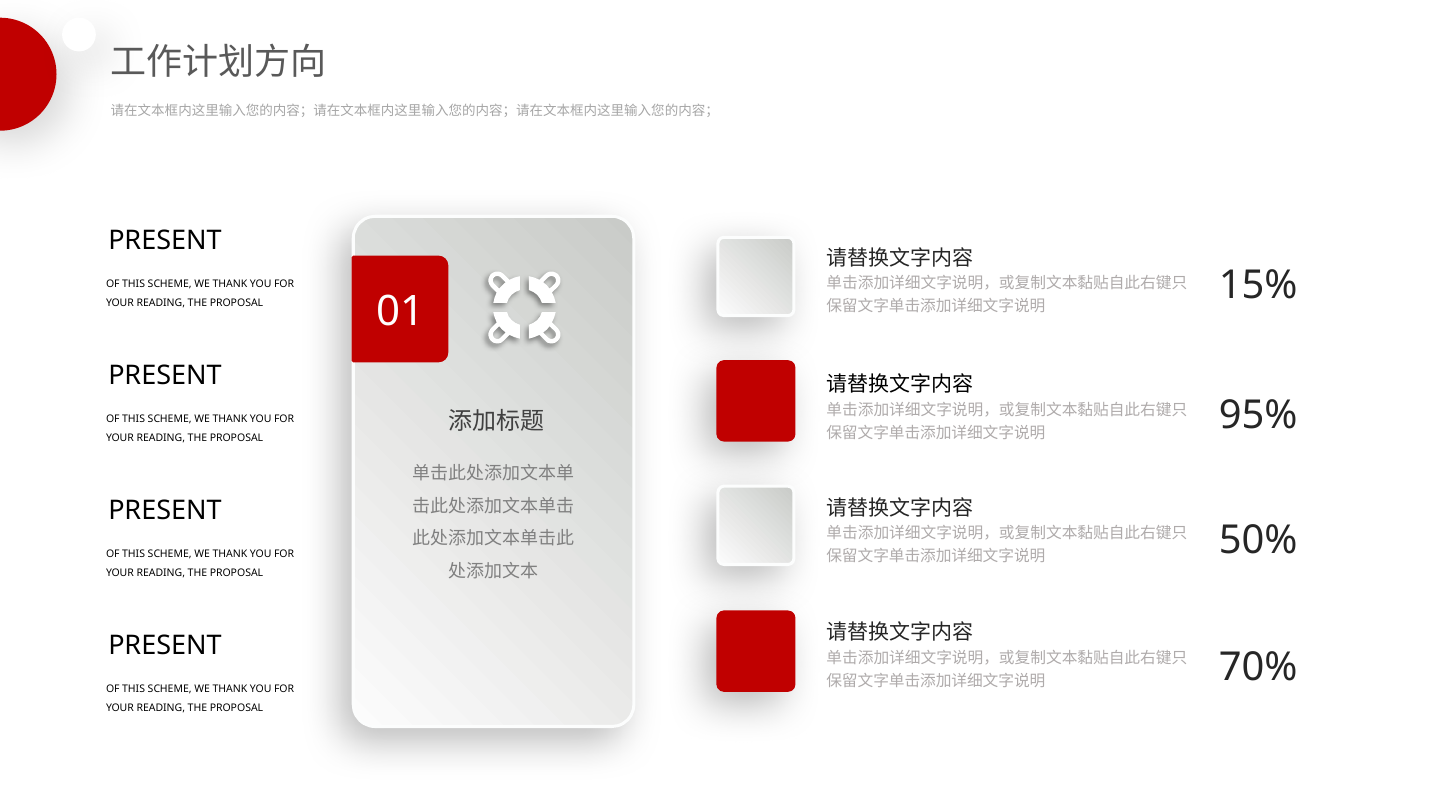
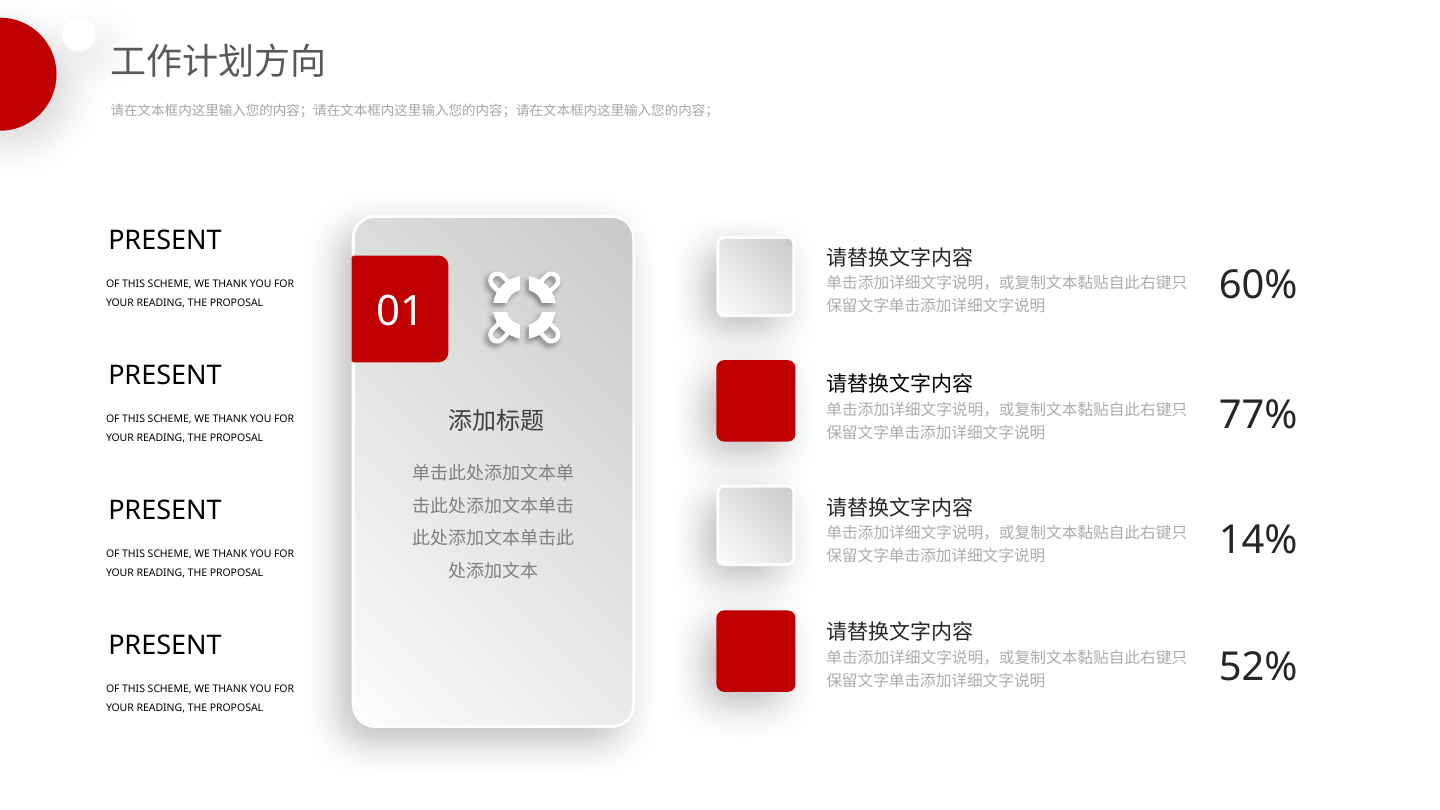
15%: 15% -> 60%
95%: 95% -> 77%
50%: 50% -> 14%
70%: 70% -> 52%
